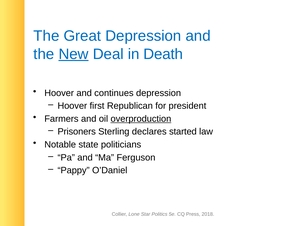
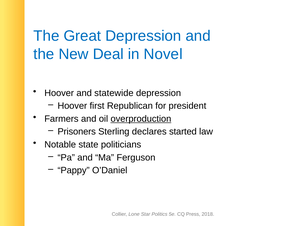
New underline: present -> none
Death: Death -> Novel
continues: continues -> statewide
